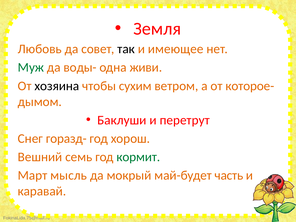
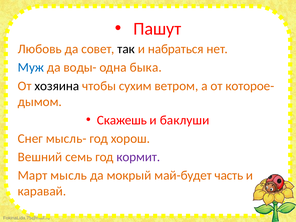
Земля: Земля -> Пашут
имеющее: имеющее -> набраться
Муж colour: green -> blue
живи: живи -> быка
Баклуши: Баклуши -> Скажешь
перетрут: перетрут -> баклуши
горазд-: горазд- -> мысль-
кормит colour: green -> purple
